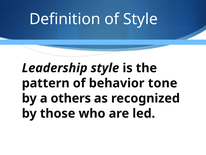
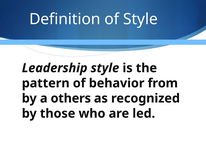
tone: tone -> from
